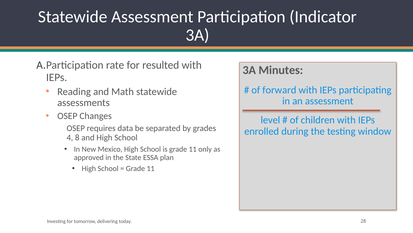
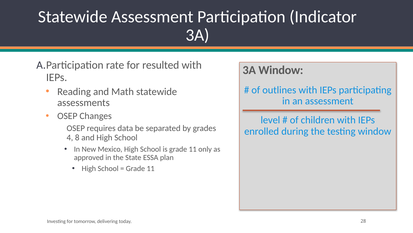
3A Minutes: Minutes -> Window
forward: forward -> outlines
